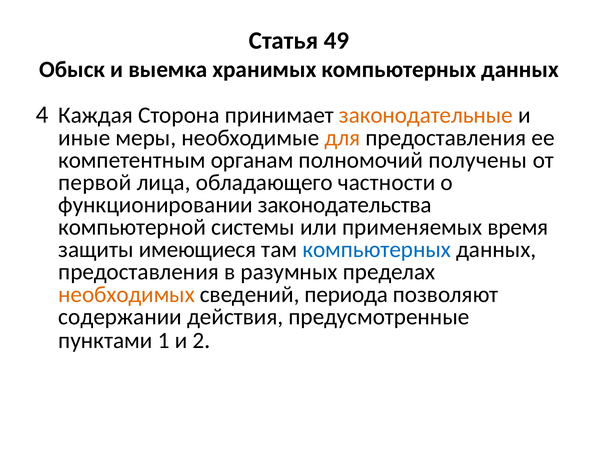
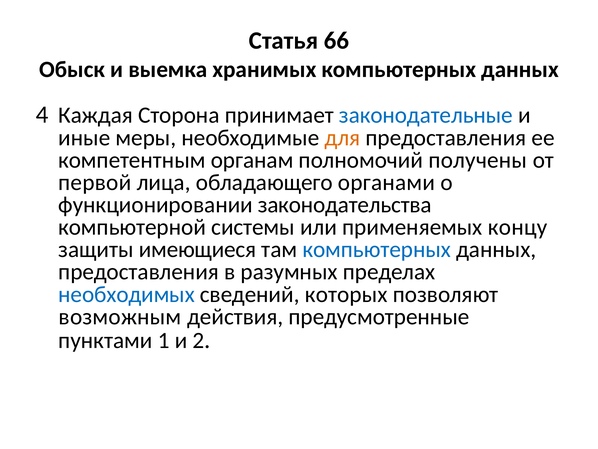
49: 49 -> 66
законодательные colour: orange -> blue
частности: частности -> органами
время: время -> концу
необходимых colour: orange -> blue
периода: периода -> которых
содержании: содержании -> возможным
